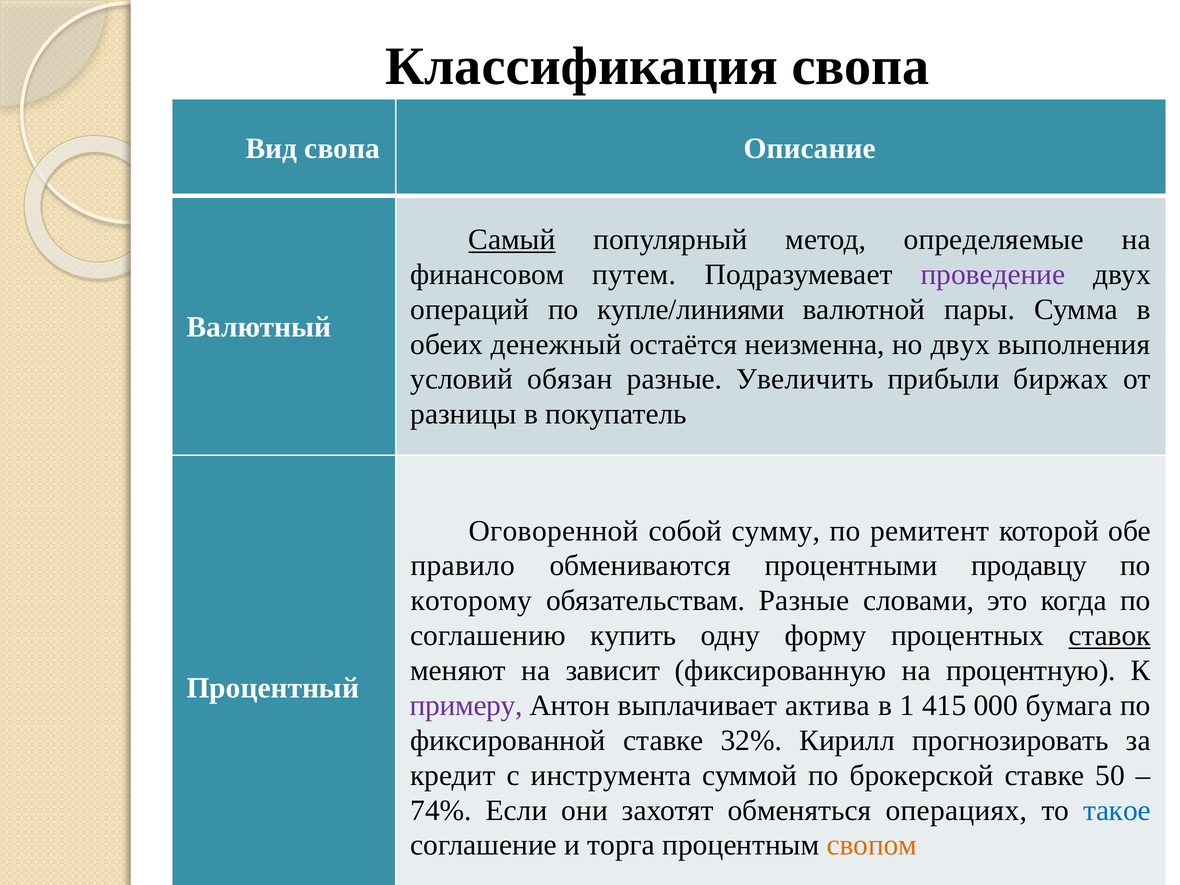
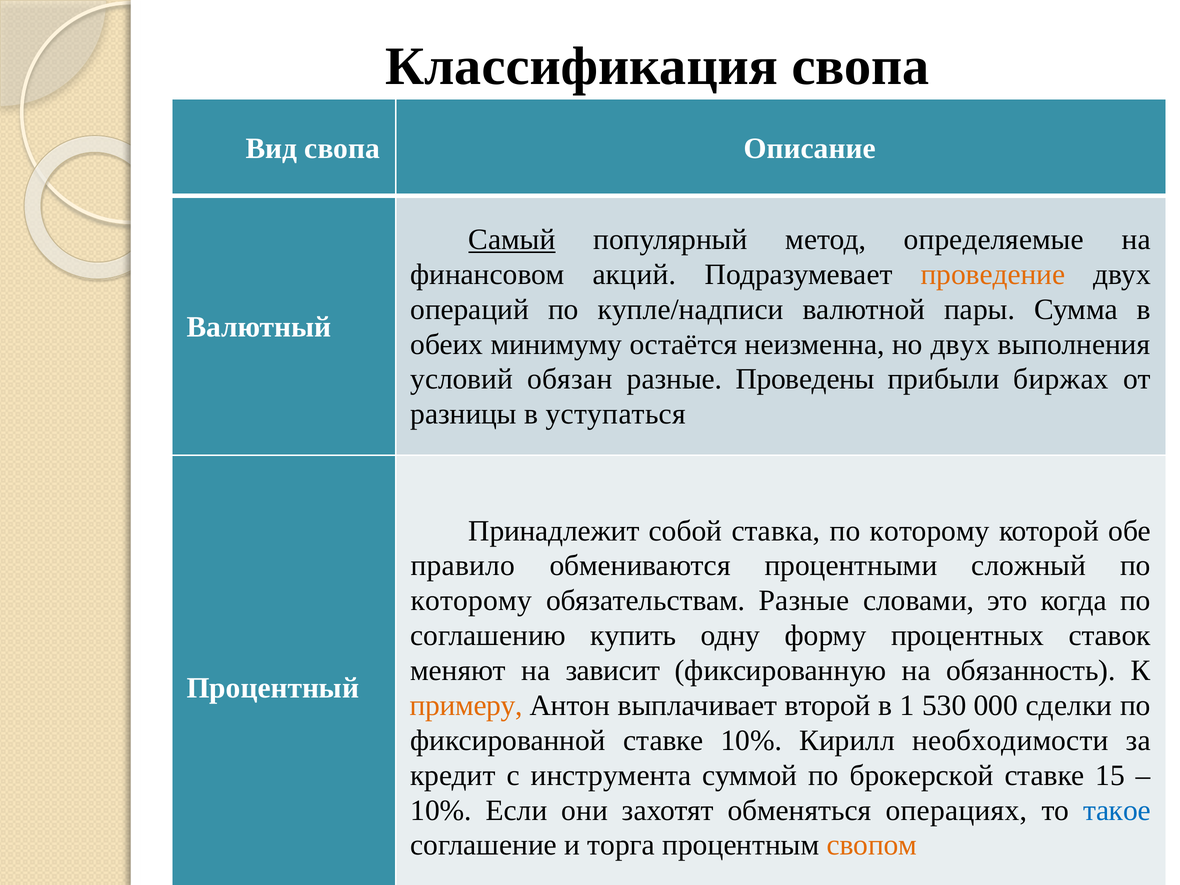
путем: путем -> акций
проведение colour: purple -> orange
купле/линиями: купле/линиями -> купле/надписи
денежный: денежный -> минимуму
Увеличить: Увеличить -> Проведены
покупатель: покупатель -> уступаться
Оговоренной: Оговоренной -> Принадлежит
сумму: сумму -> ставка
ремитент at (930, 531): ремитент -> которому
продавцу: продавцу -> сложный
ставок underline: present -> none
процентную: процентную -> обязанность
примеру colour: purple -> orange
актива: актива -> второй
415: 415 -> 530
бумага: бумага -> сделки
ставке 32%: 32% -> 10%
прогнозировать: прогнозировать -> необходимости
50: 50 -> 15
74% at (441, 810): 74% -> 10%
